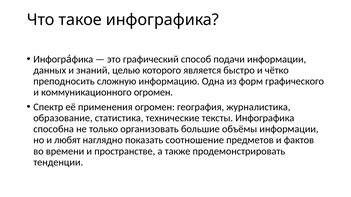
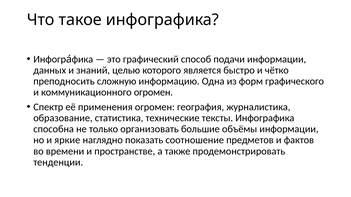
любят: любят -> яркие
